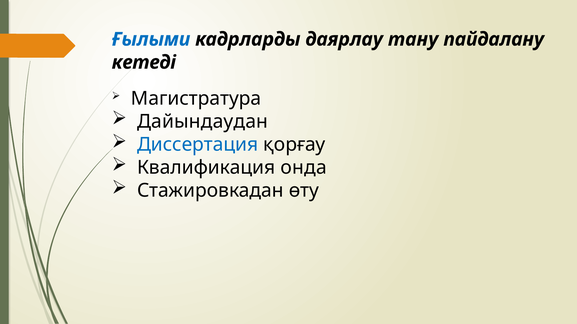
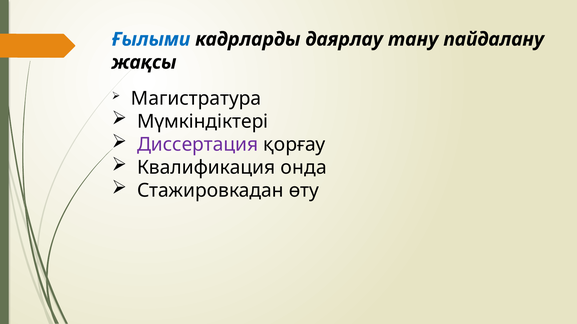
кетеді: кетеді -> жақсы
Дайындаудан: Дайындаудан -> Мүмкіндіктері
Диссертация colour: blue -> purple
